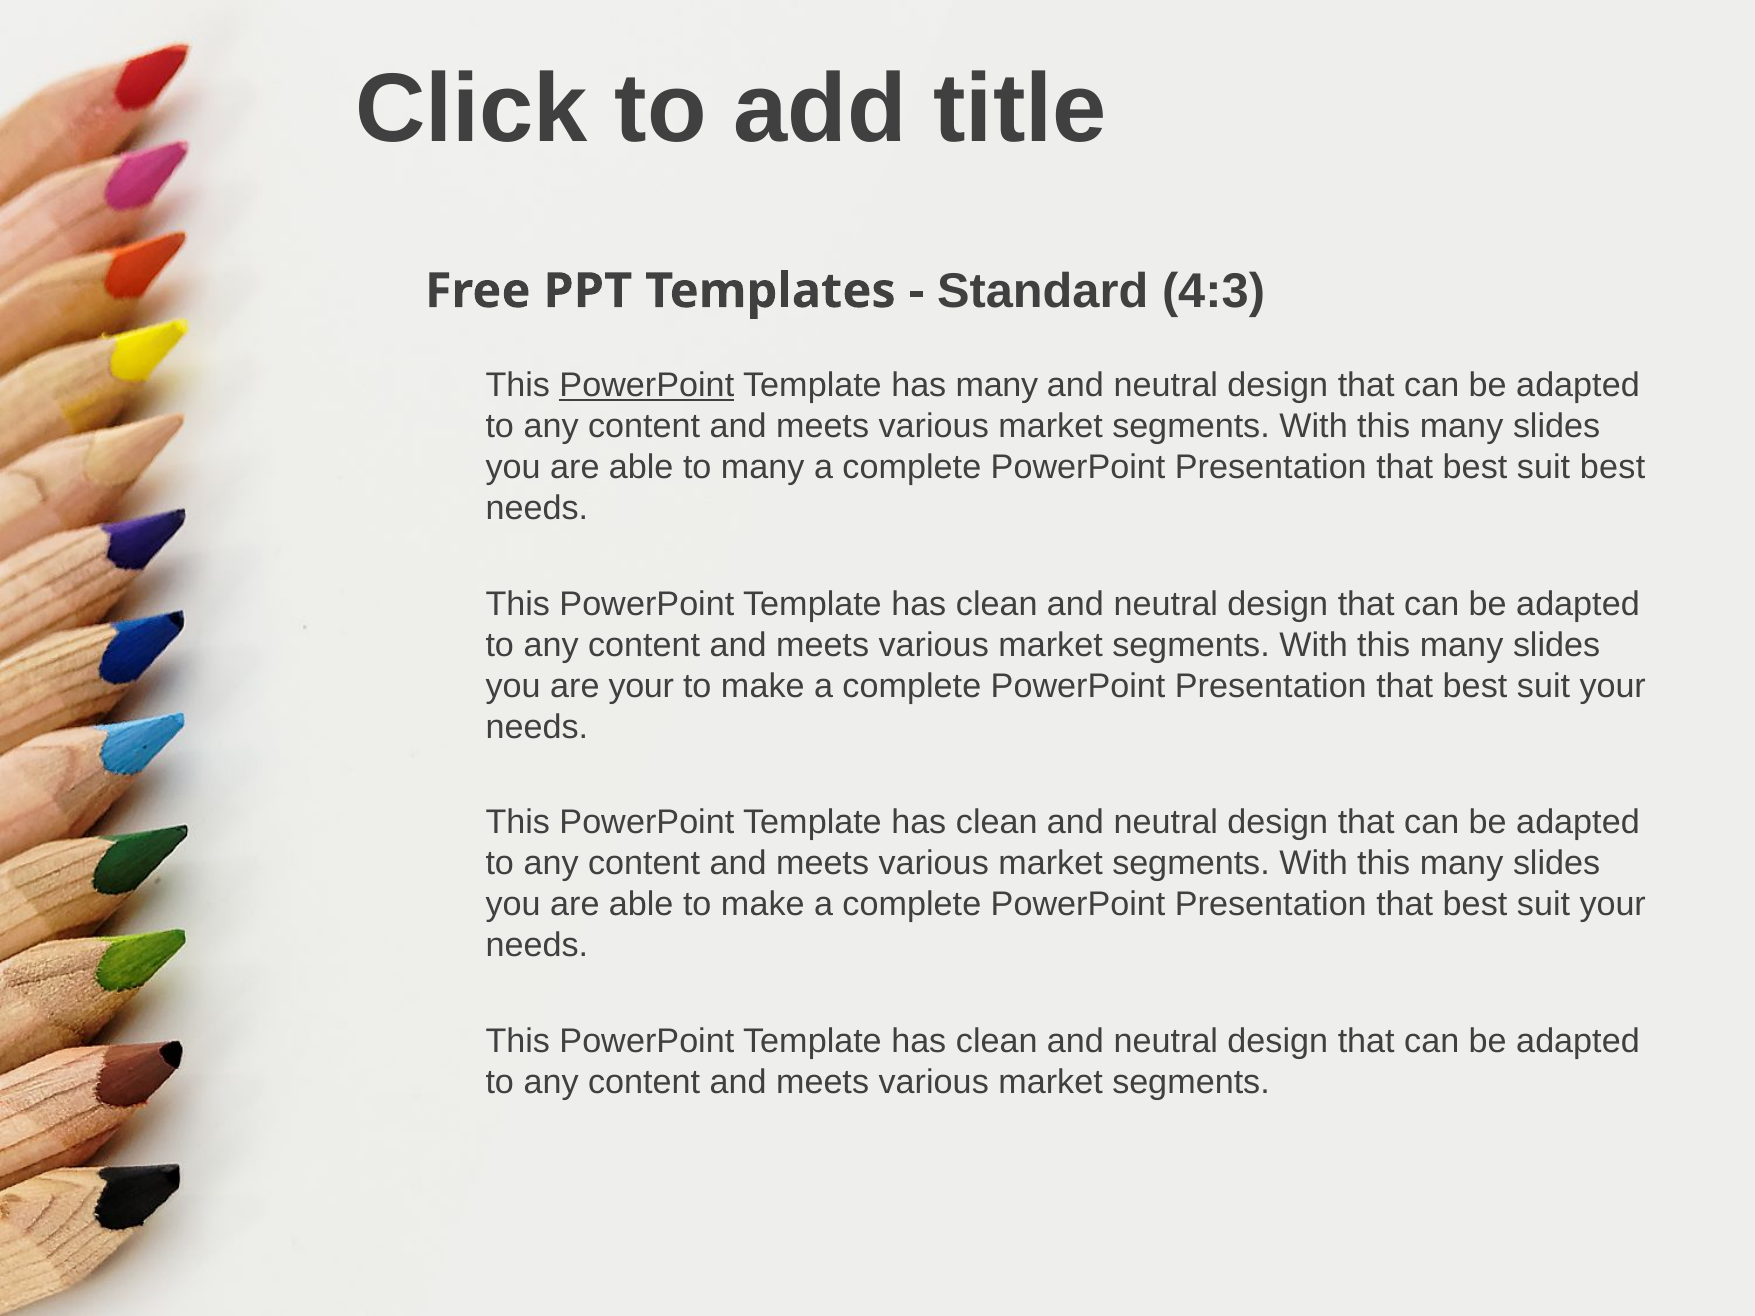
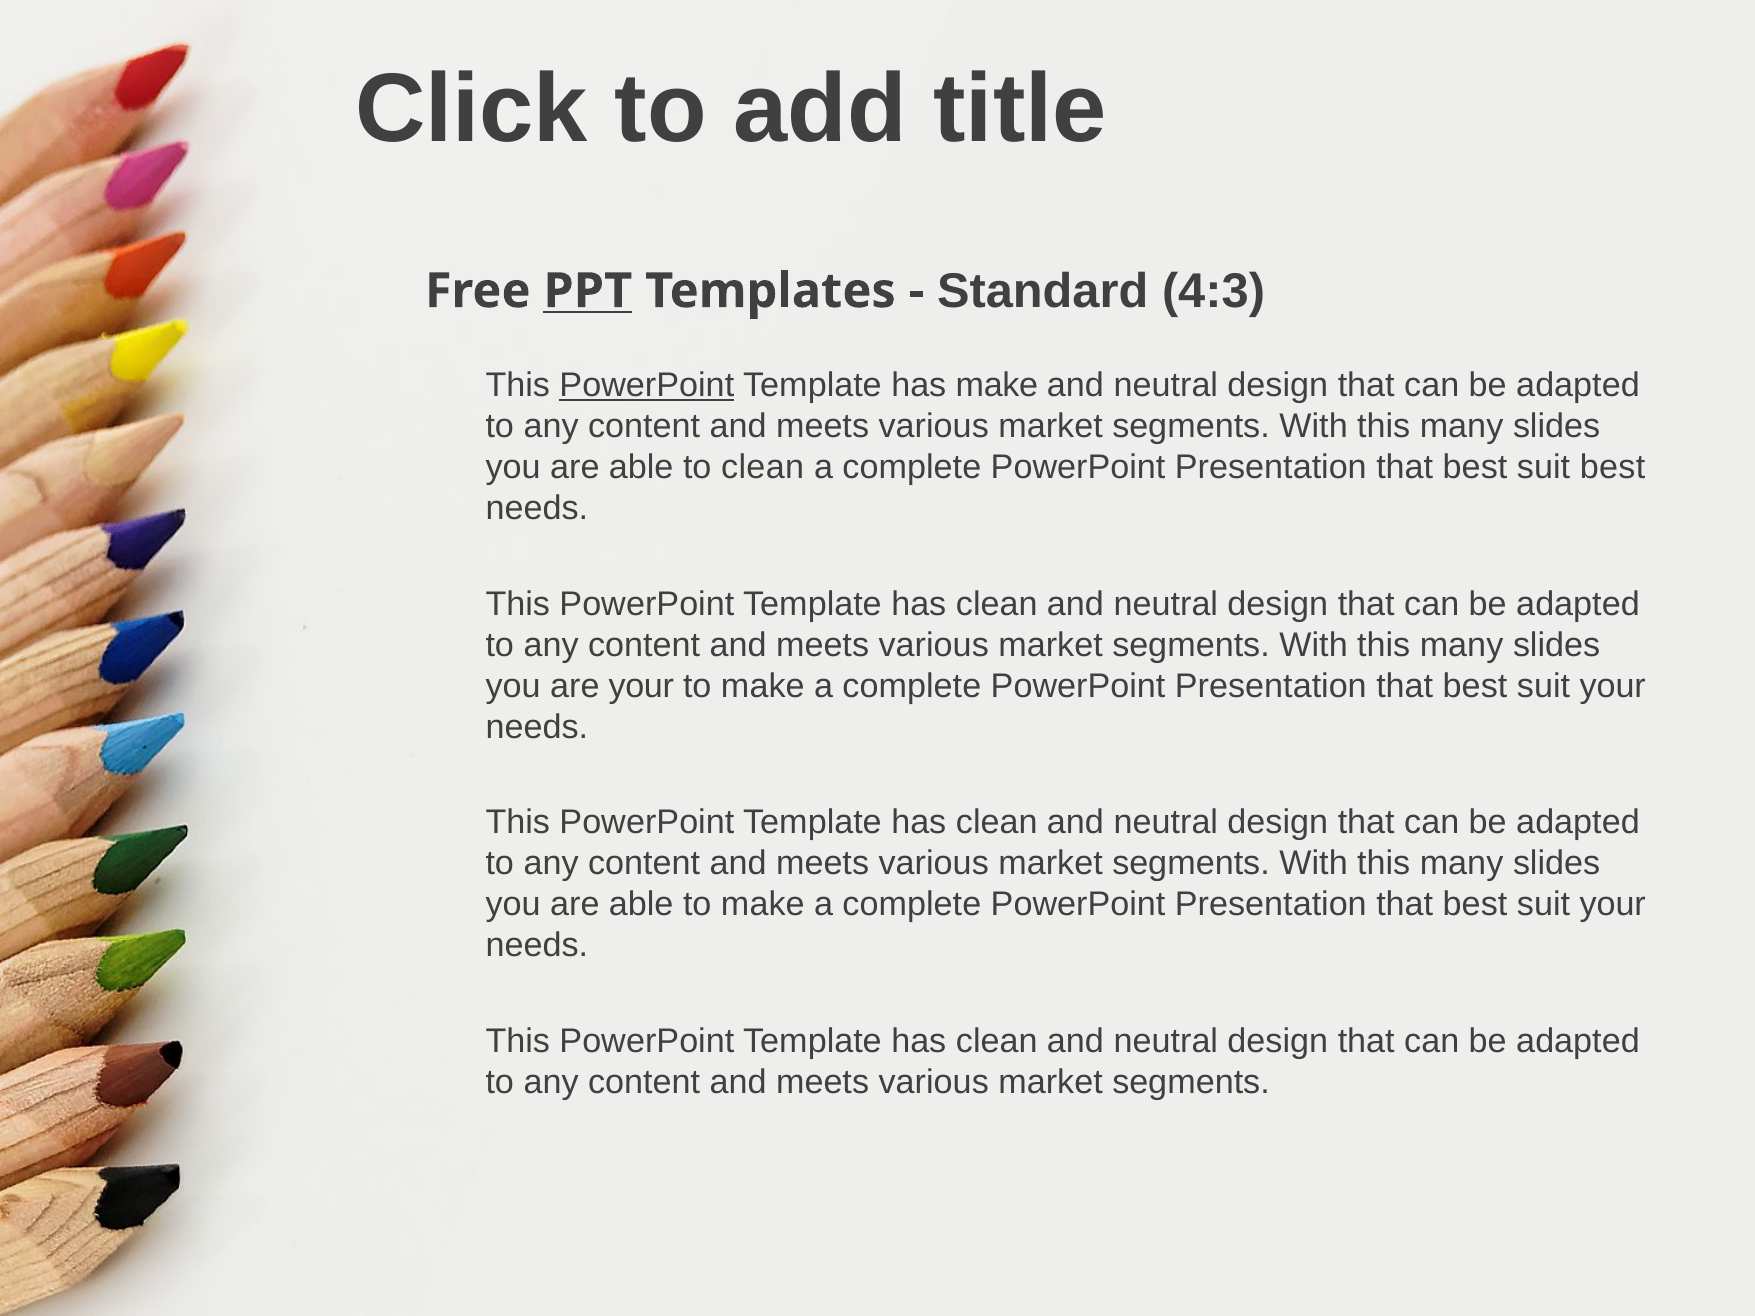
PPT underline: none -> present
has many: many -> make
to many: many -> clean
